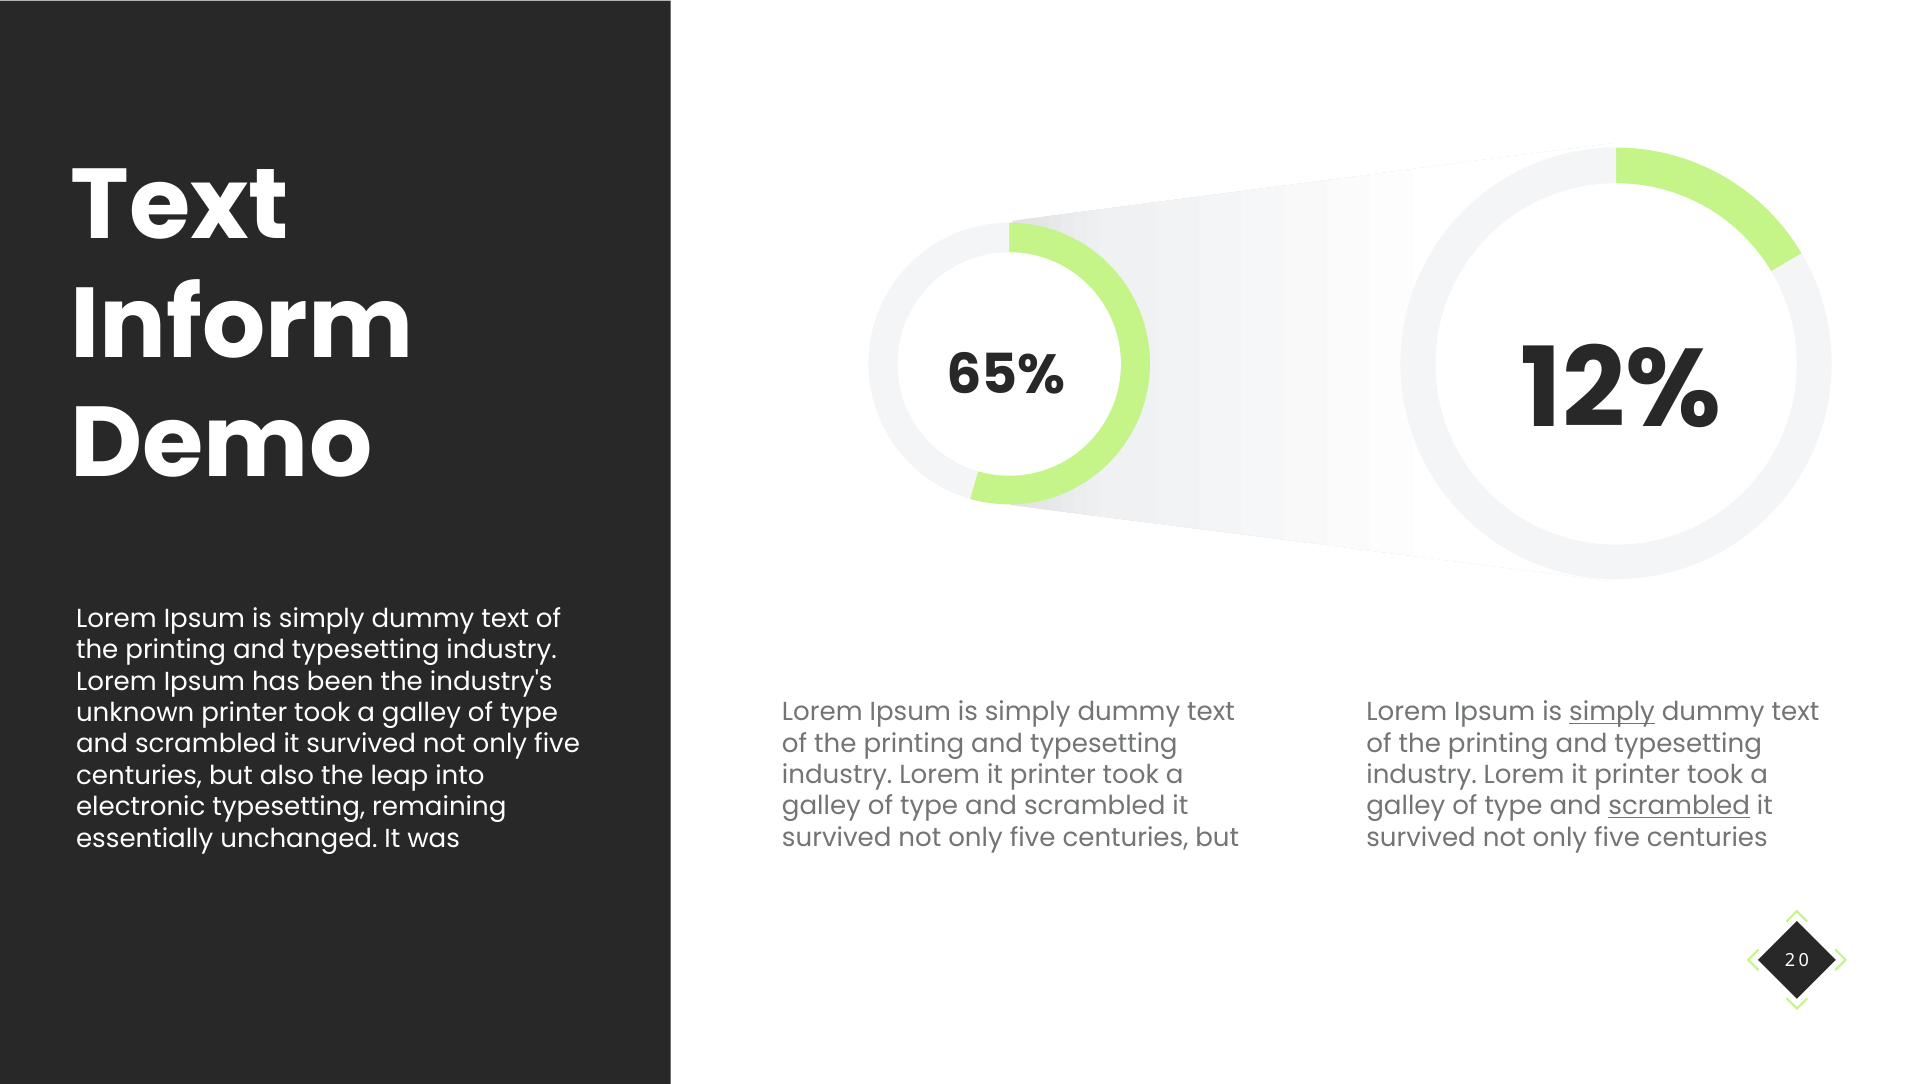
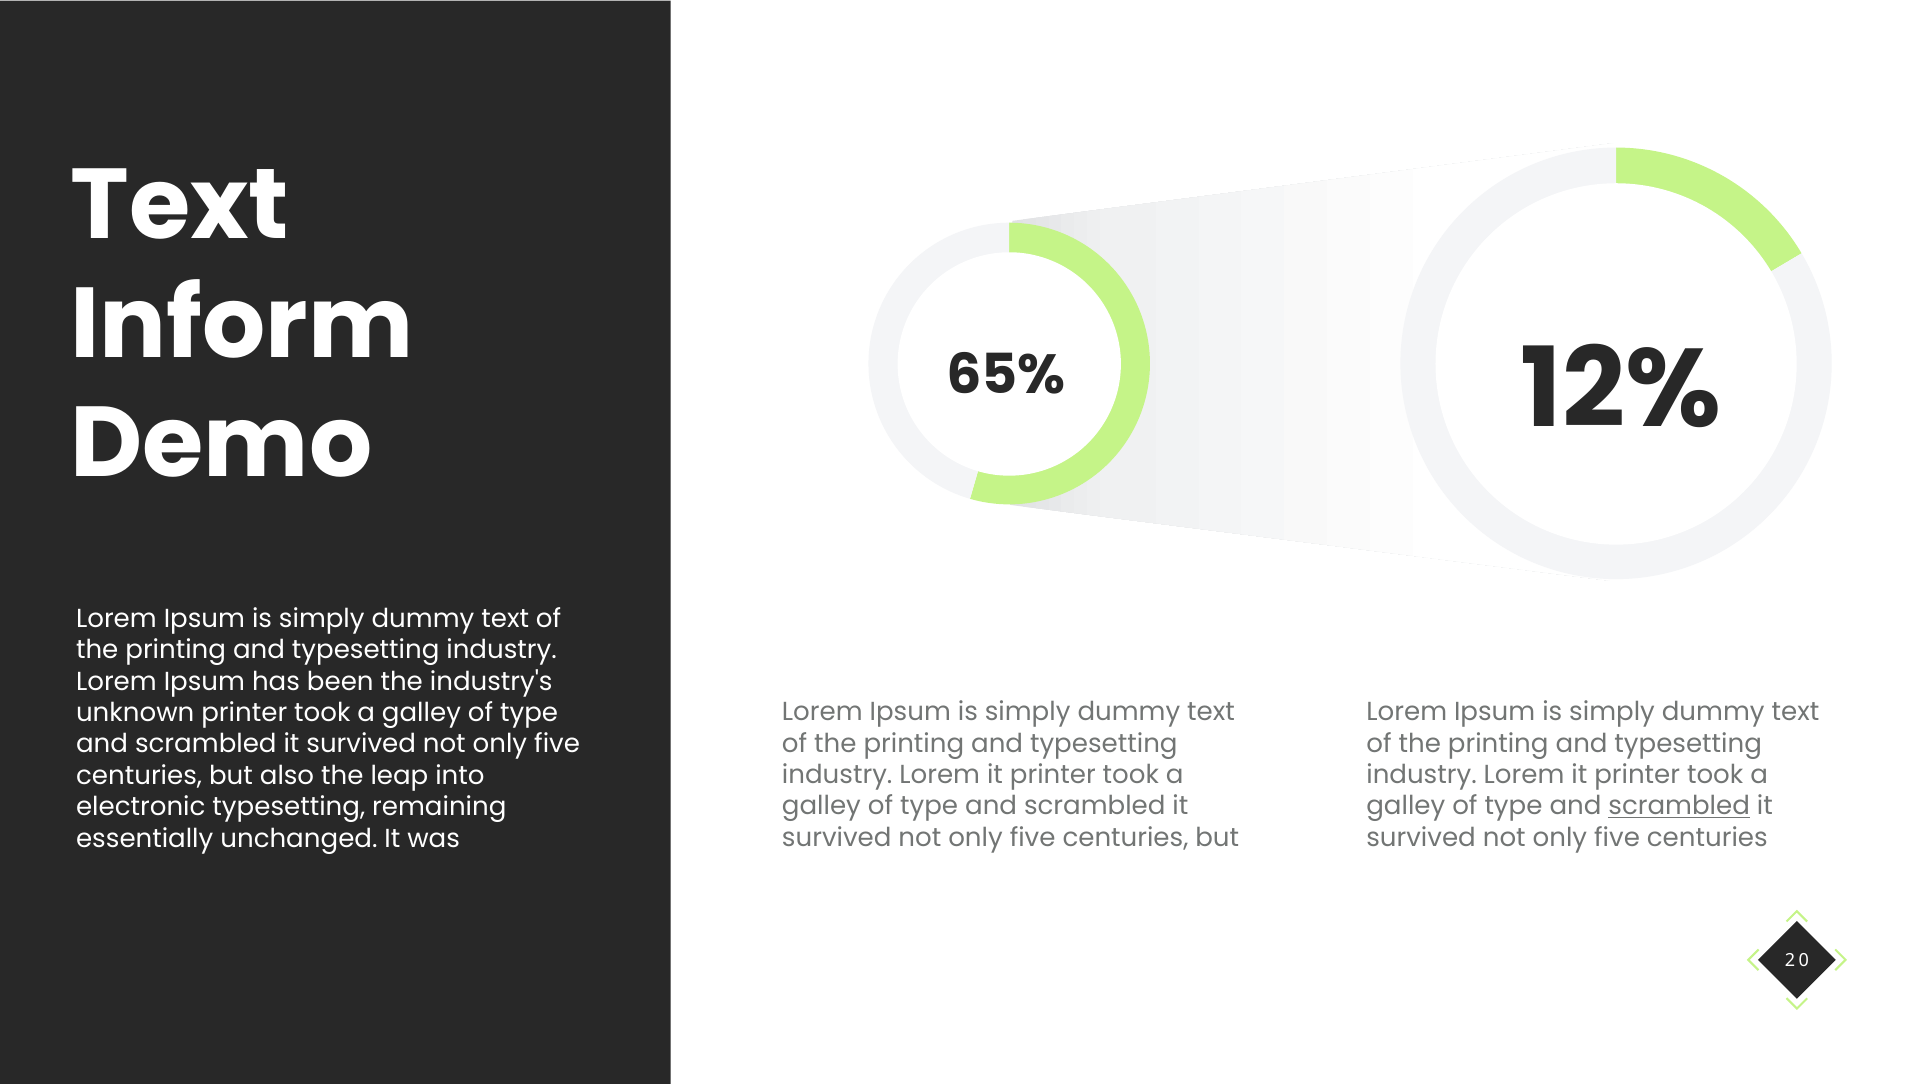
simply at (1612, 712) underline: present -> none
